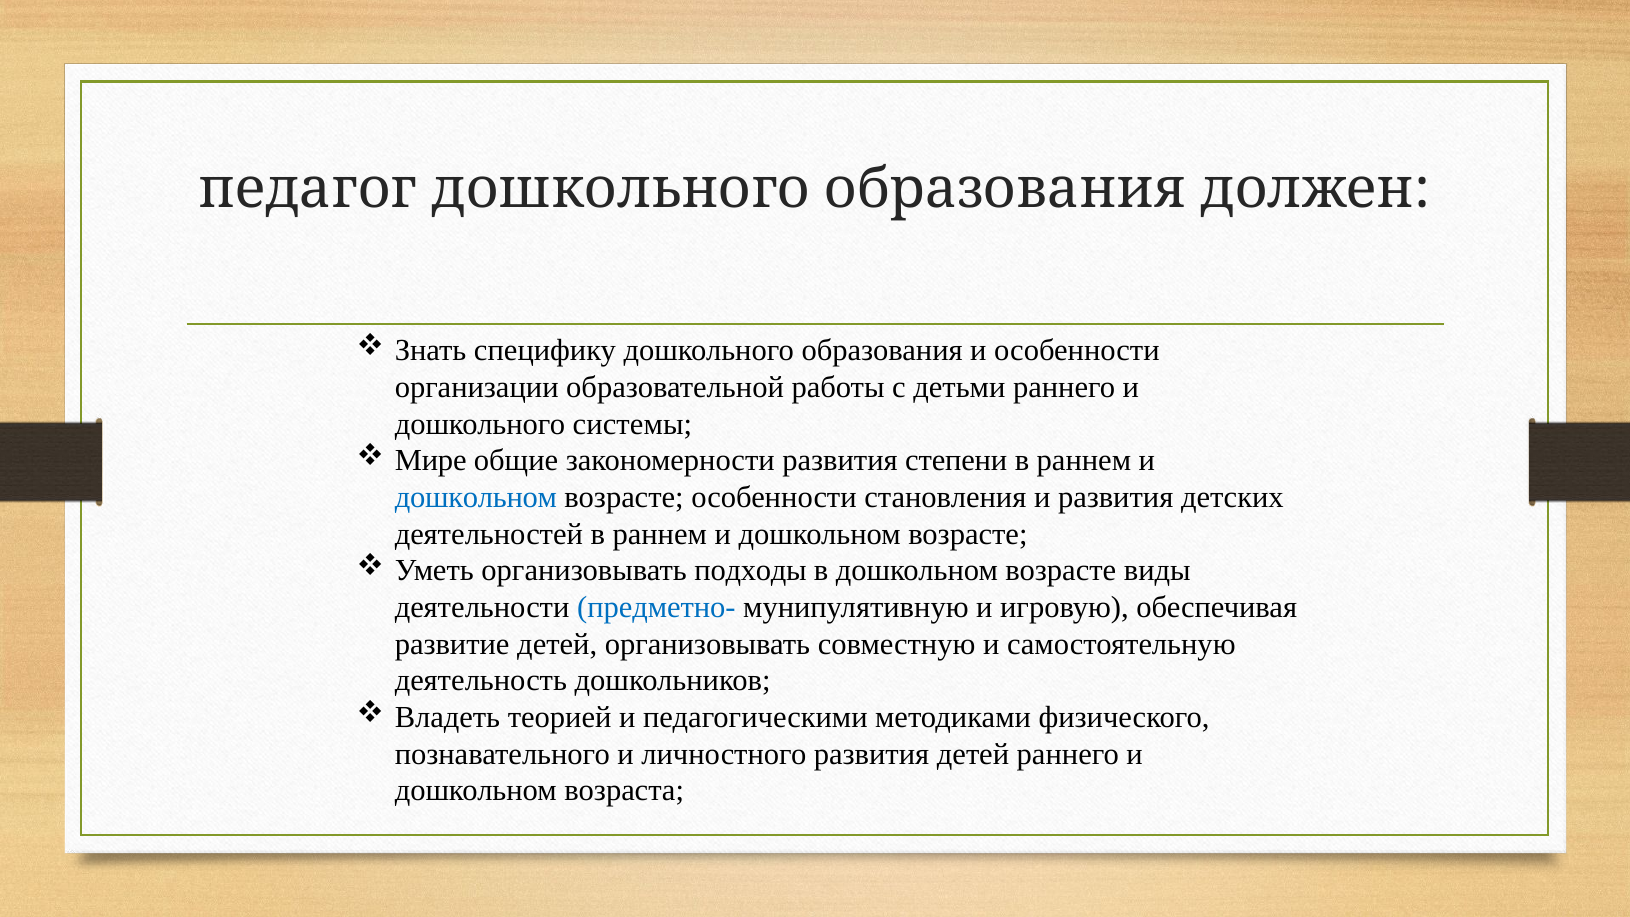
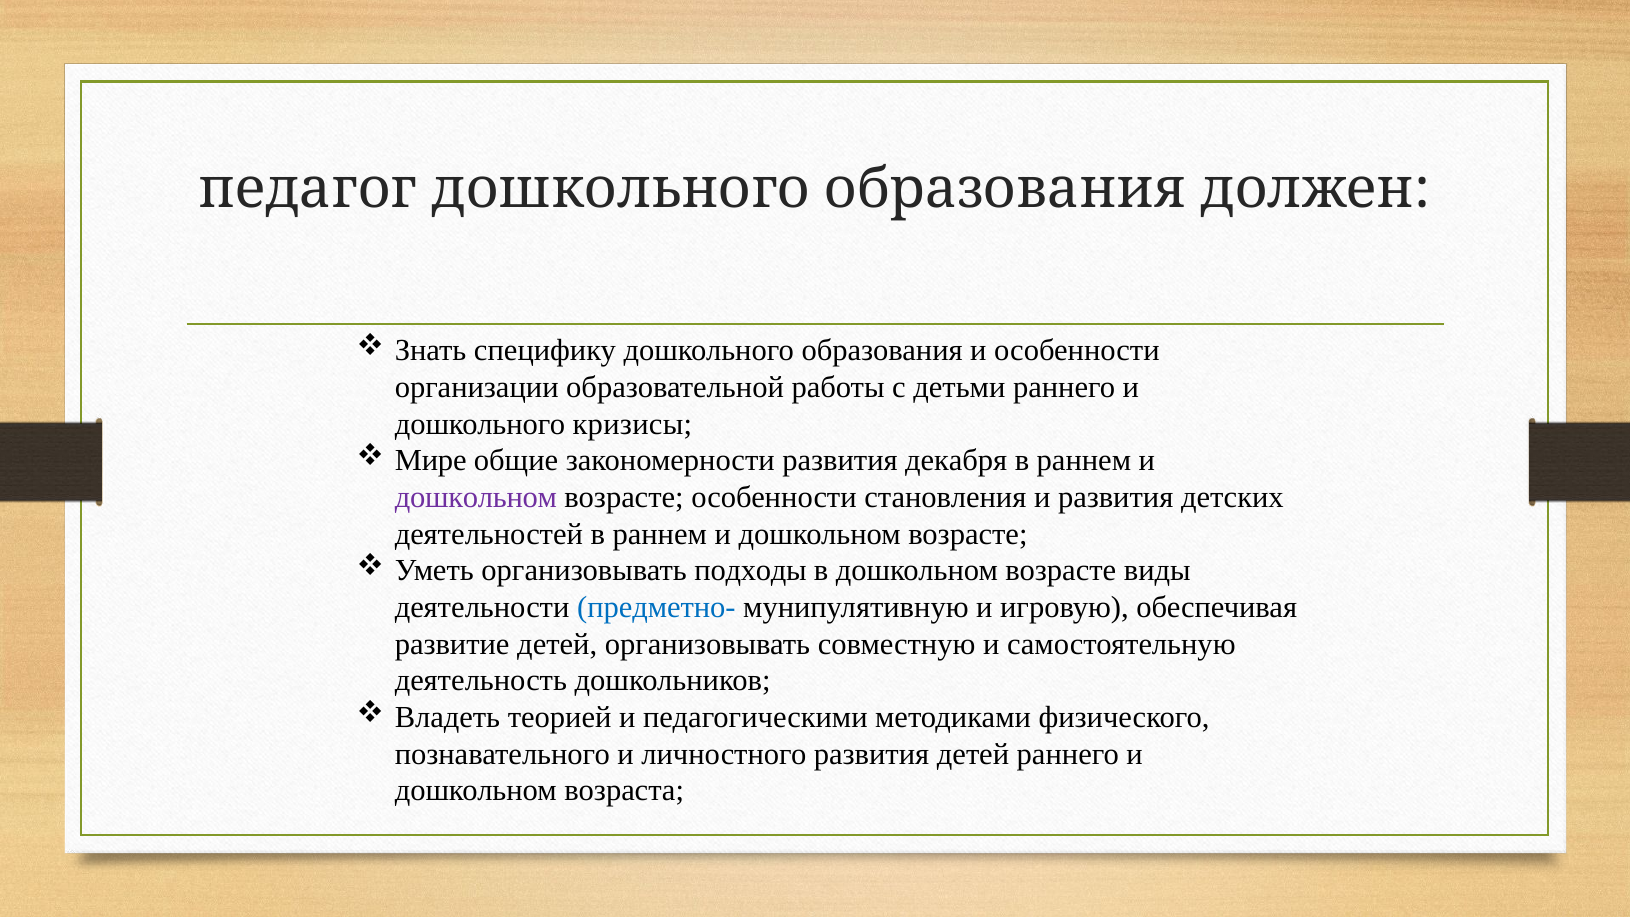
системы: системы -> кризисы
степени: степени -> декабря
дошкольном at (476, 497) colour: blue -> purple
